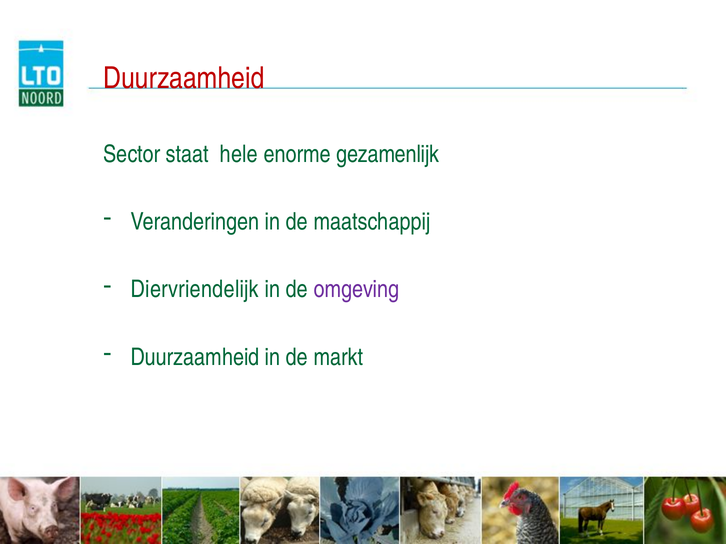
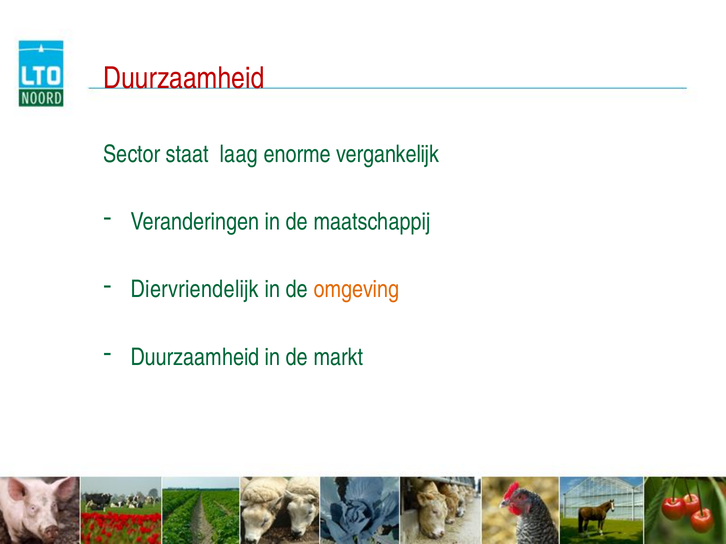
hele: hele -> laag
gezamenlijk: gezamenlijk -> vergankelijk
omgeving colour: purple -> orange
